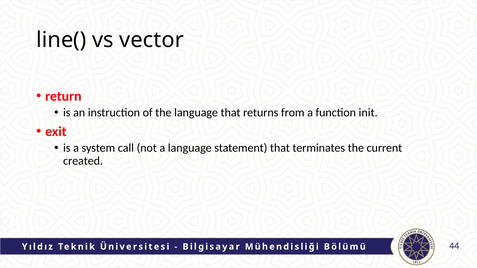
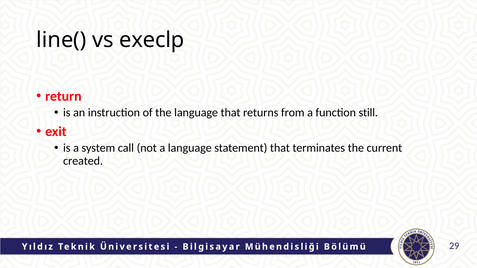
vector: vector -> execlp
init: init -> still
44: 44 -> 29
